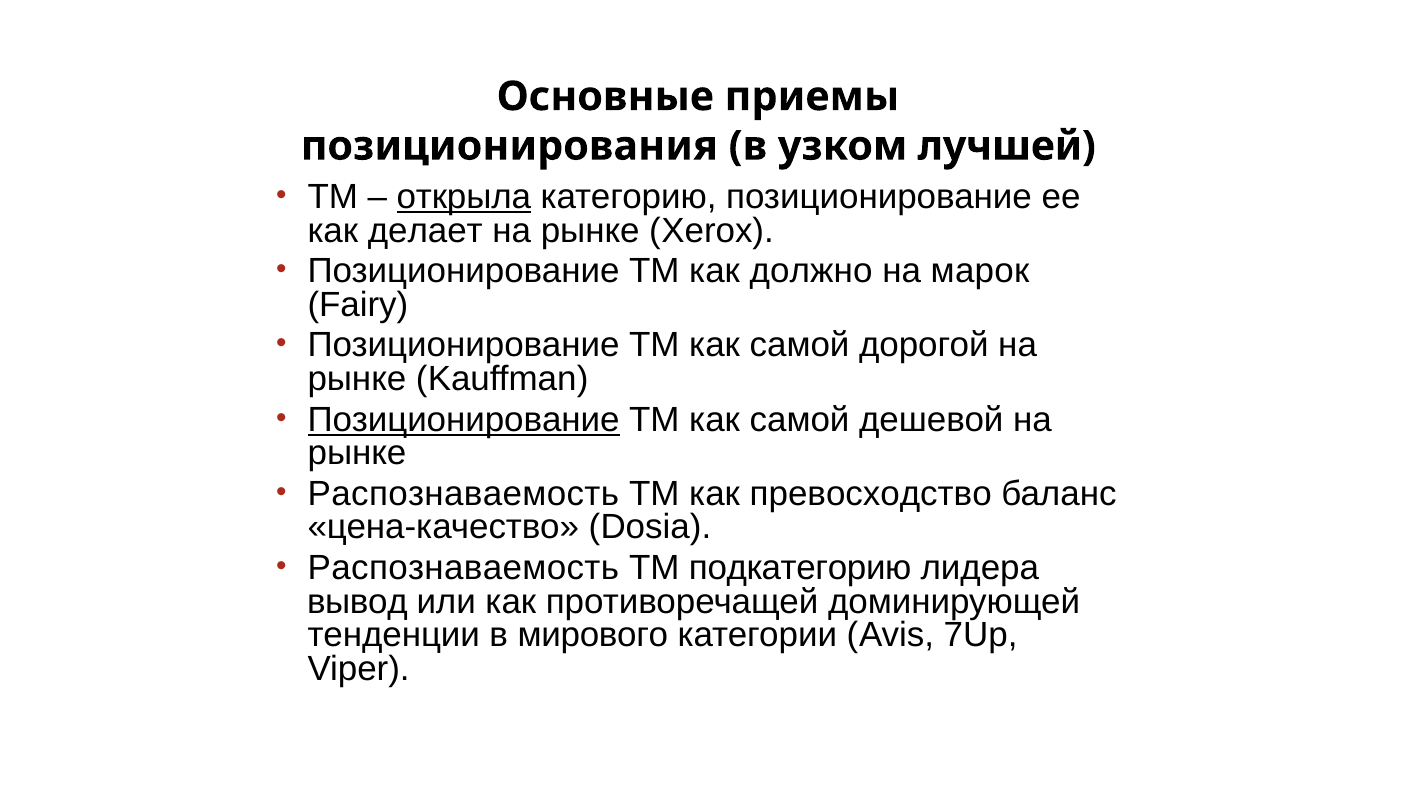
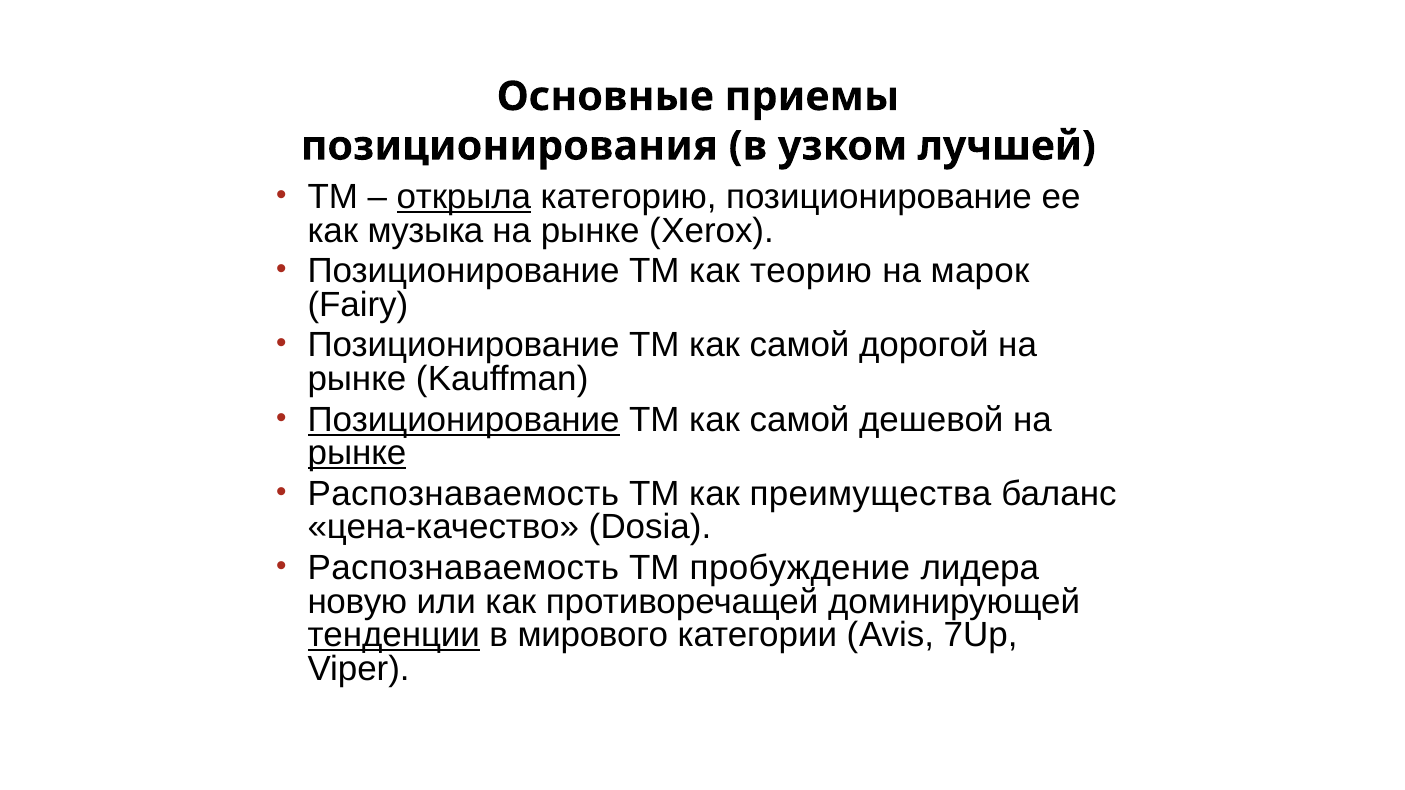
делает: делает -> музыка
должно: должно -> теорию
рынке at (357, 453) underline: none -> present
превосходство: превосходство -> преимущества
подкатегорию: подкатегорию -> пробуждение
вывод: вывод -> новую
тенденции underline: none -> present
